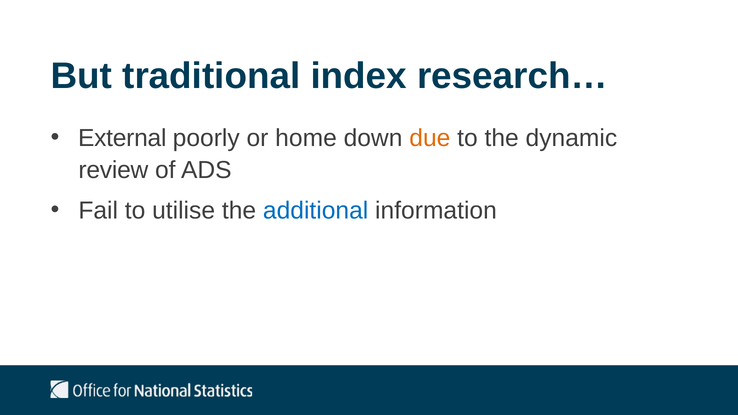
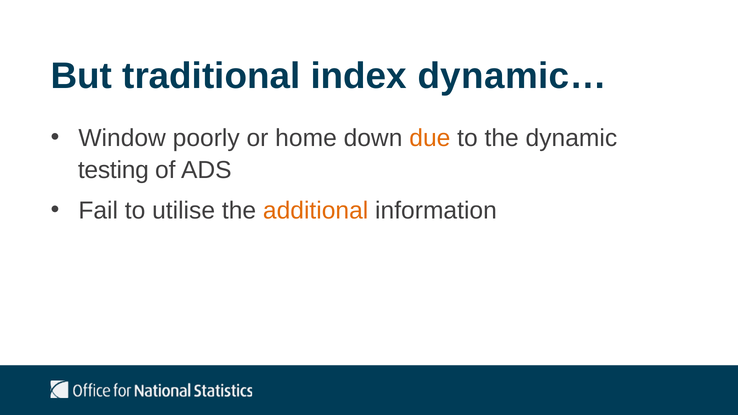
research…: research… -> dynamic…
External: External -> Window
review: review -> testing
additional colour: blue -> orange
